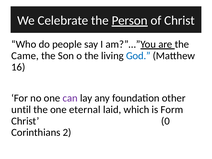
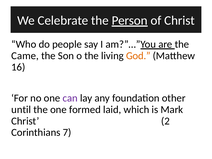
God colour: blue -> orange
eternal: eternal -> formed
Form: Form -> Mark
0: 0 -> 2
2: 2 -> 7
